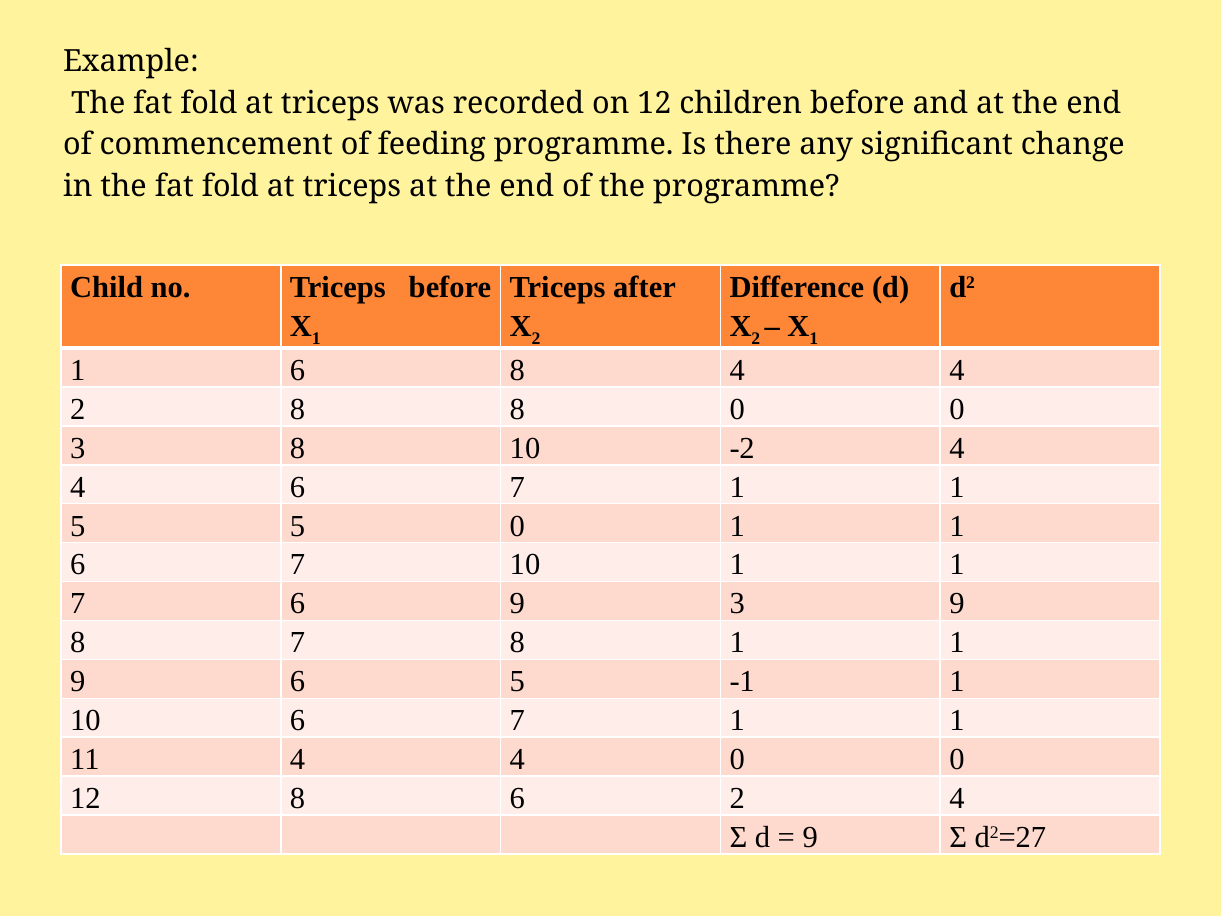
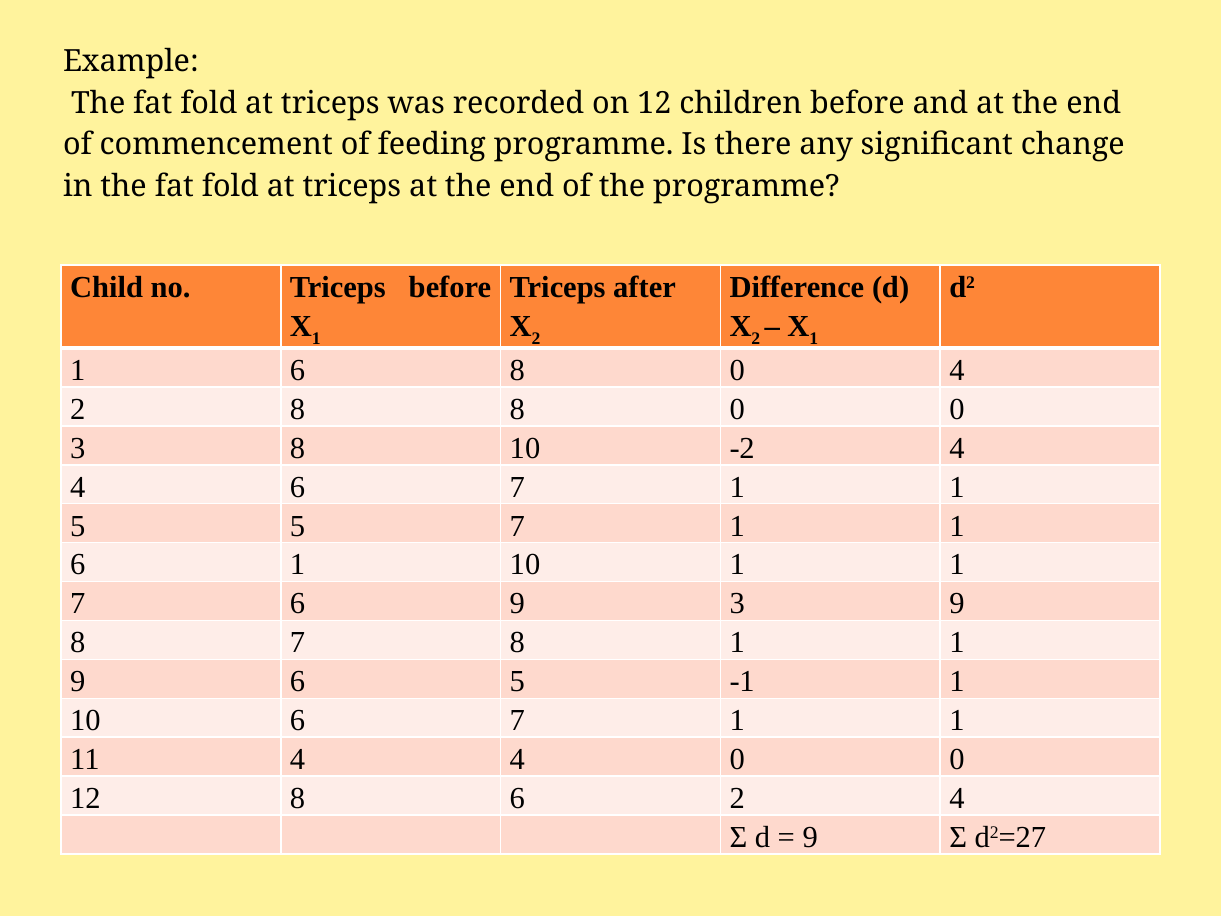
6 8 4: 4 -> 0
5 0: 0 -> 7
7 at (298, 565): 7 -> 1
